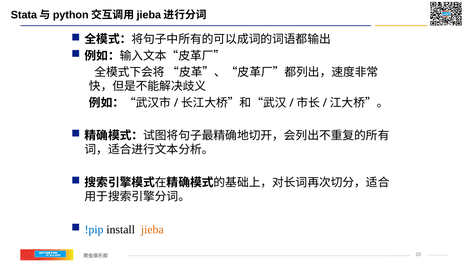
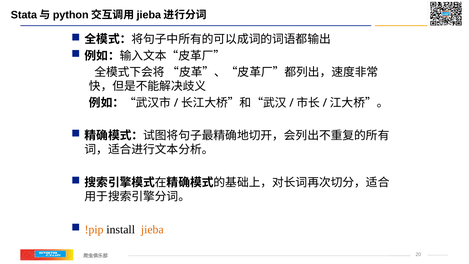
!pip colour: blue -> orange
